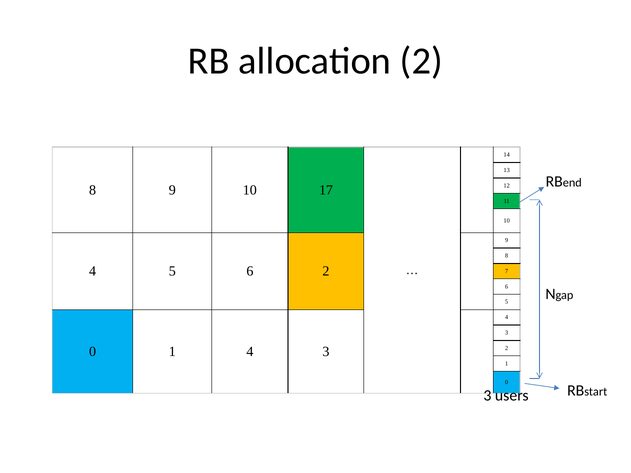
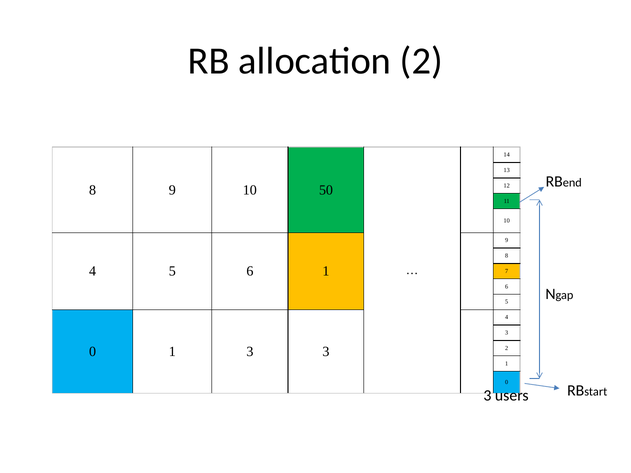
17: 17 -> 50
6 2: 2 -> 1
1 4: 4 -> 3
